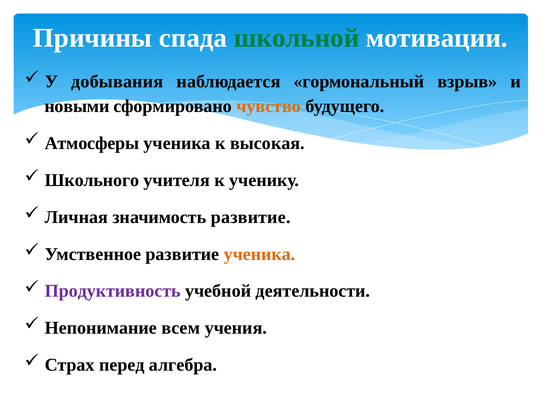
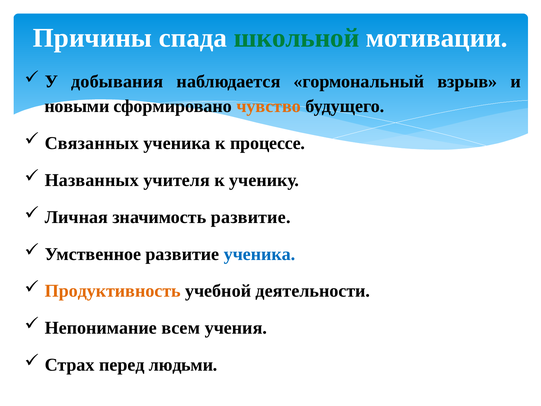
Атмосферы: Атмосферы -> Связанных
высокая: высокая -> процессе
Школьного: Школьного -> Названных
ученика at (260, 254) colour: orange -> blue
Продуктивность colour: purple -> orange
алгебра: алгебра -> людьми
